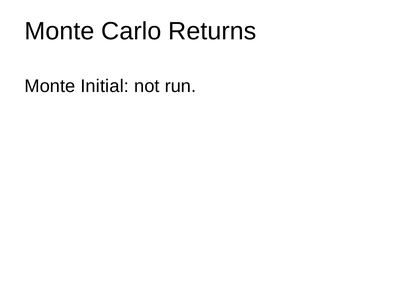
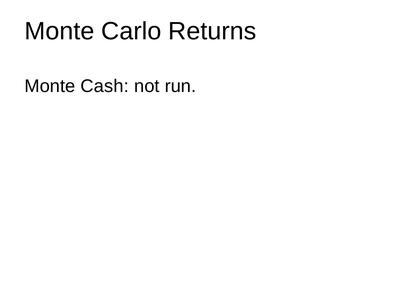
Initial: Initial -> Cash
